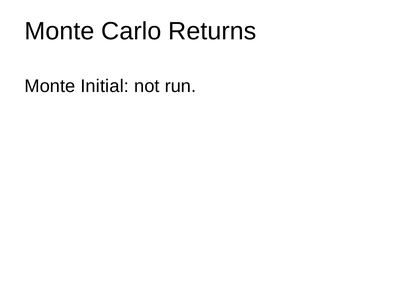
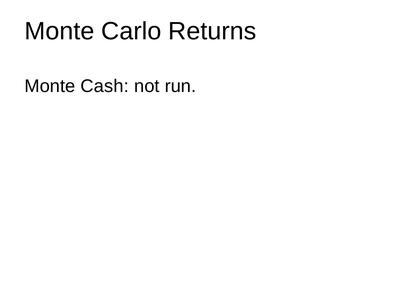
Initial: Initial -> Cash
